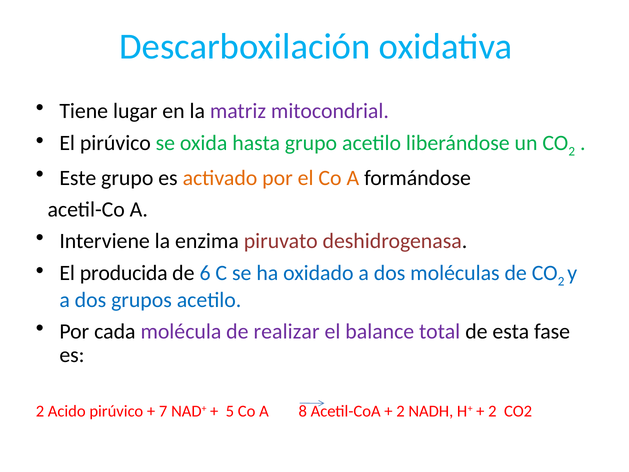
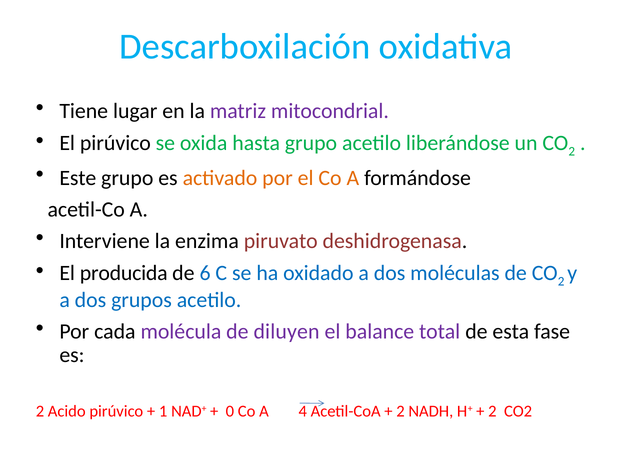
realizar: realizar -> diluyen
7: 7 -> 1
5: 5 -> 0
8: 8 -> 4
